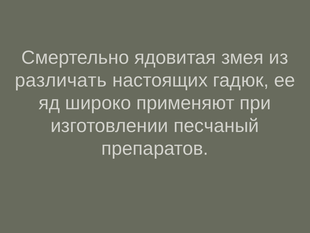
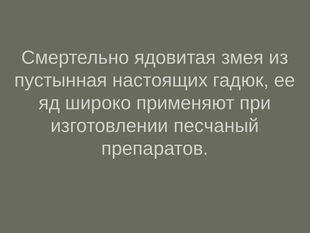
различать: различать -> пустынная
